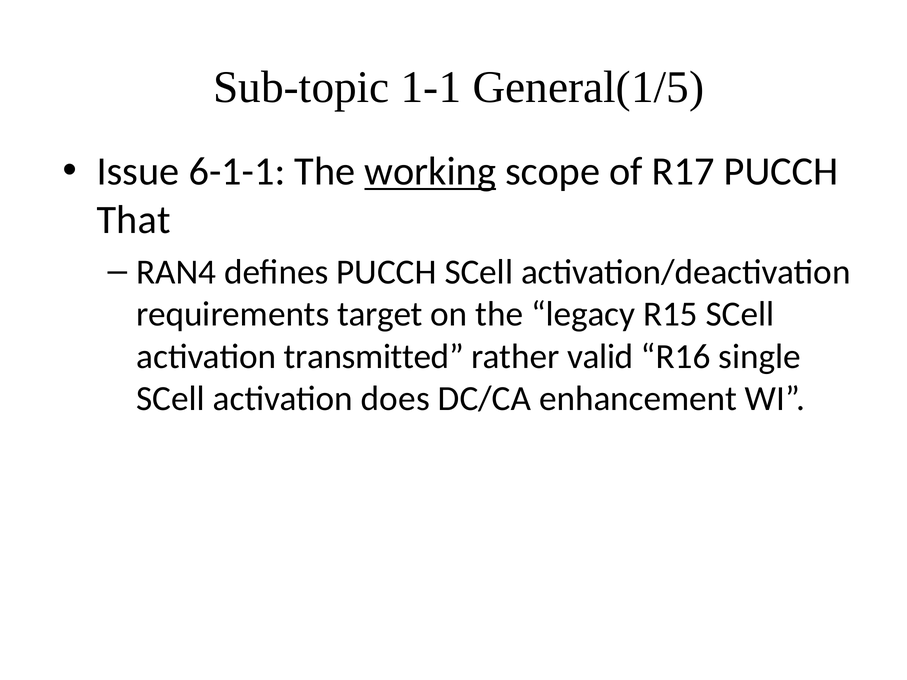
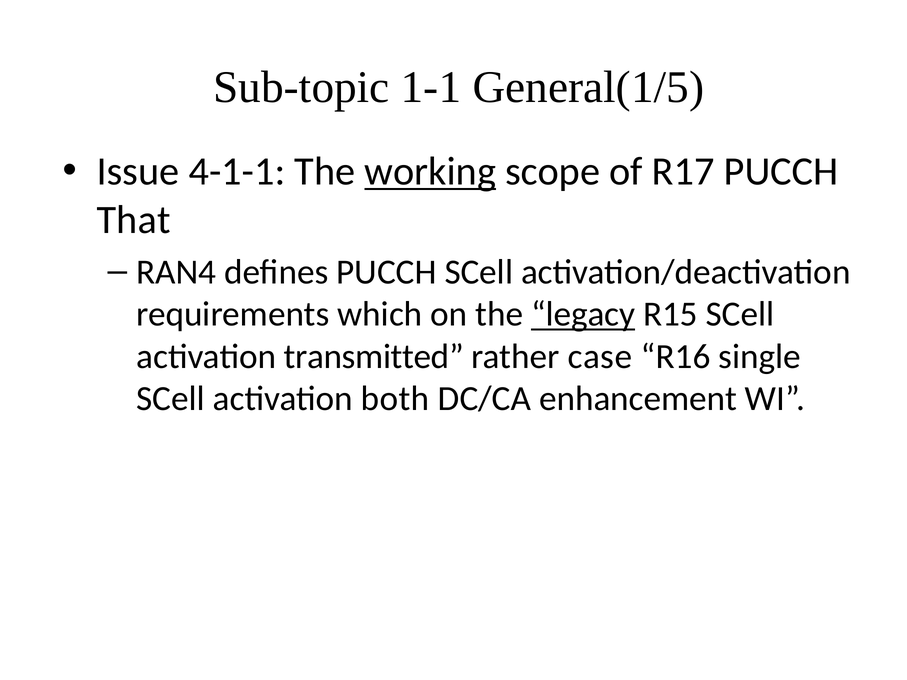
6-1-1: 6-1-1 -> 4-1-1
target: target -> which
legacy underline: none -> present
valid: valid -> case
does: does -> both
